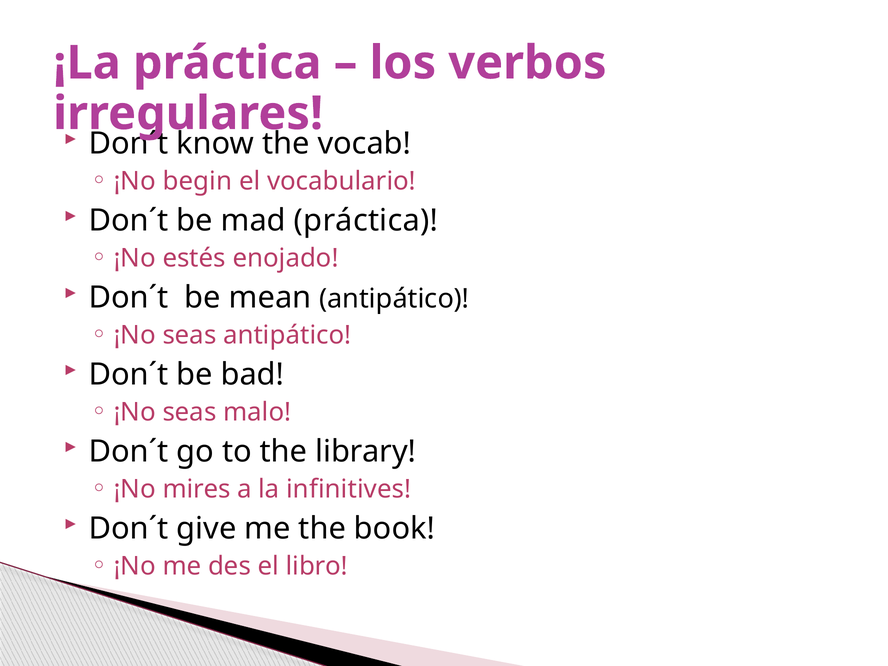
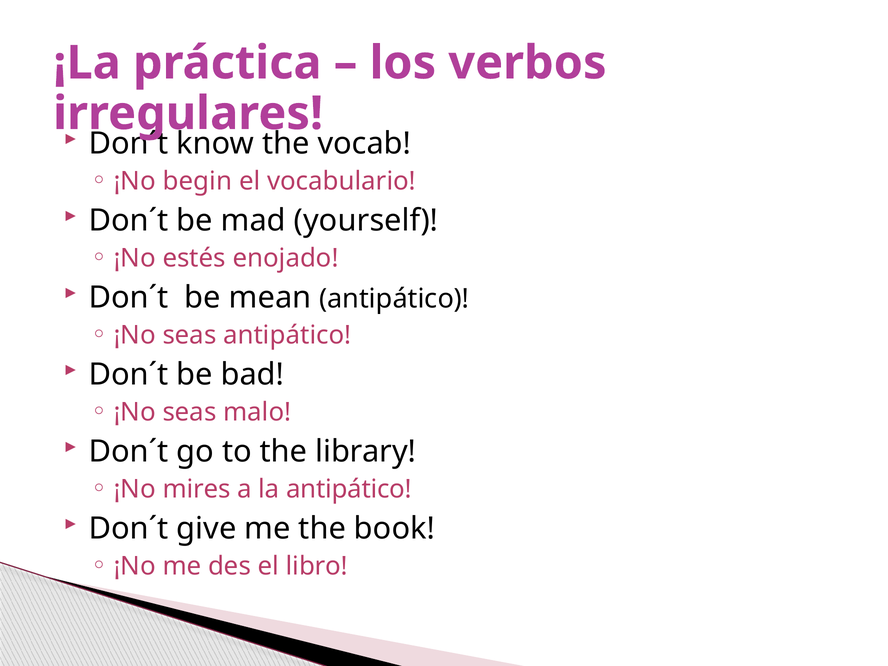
mad práctica: práctica -> yourself
la infinitives: infinitives -> antipático
